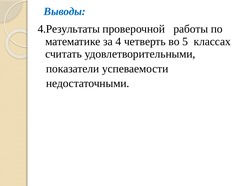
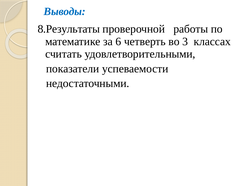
4.Результаты: 4.Результаты -> 8.Результаты
4: 4 -> 6
5: 5 -> 3
